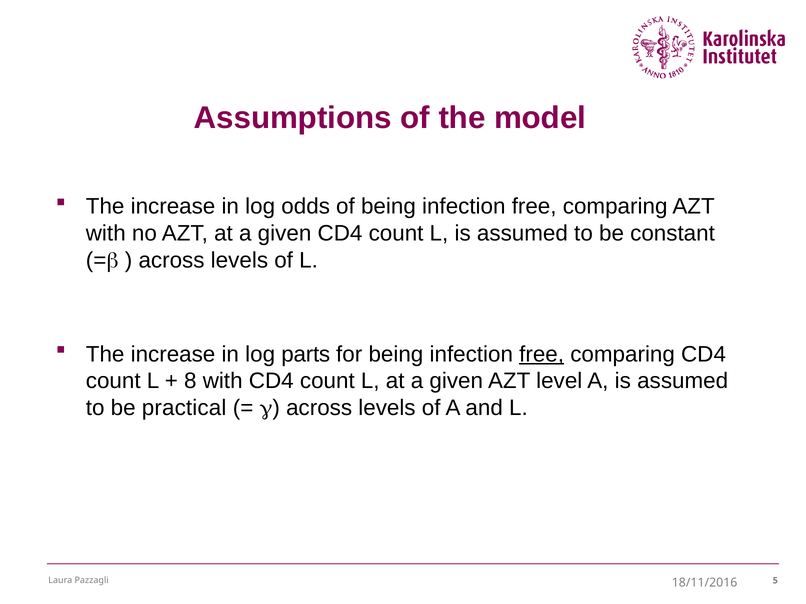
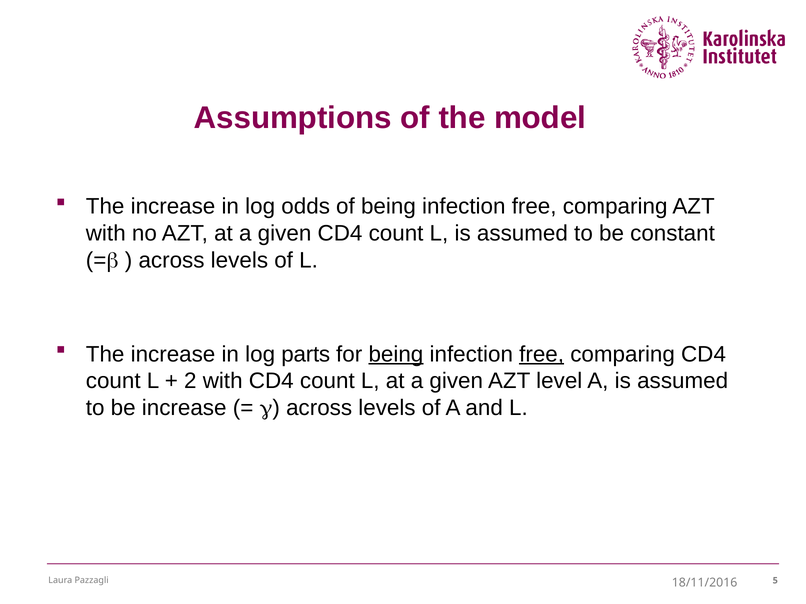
being at (396, 354) underline: none -> present
8: 8 -> 2
be practical: practical -> increase
